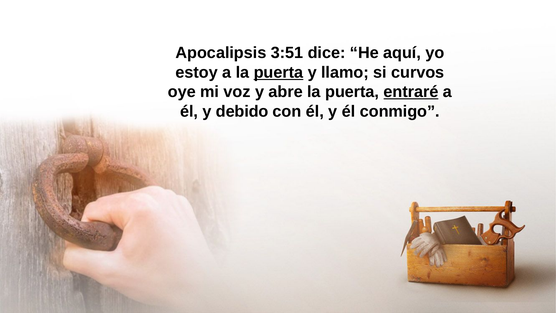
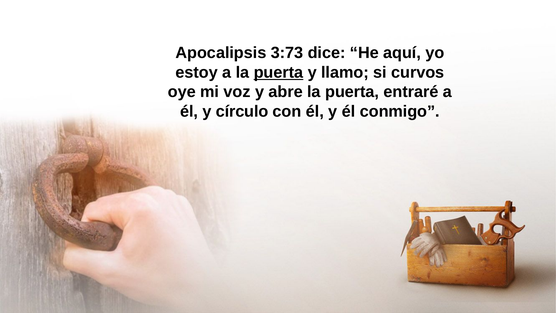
3:51: 3:51 -> 3:73
entraré underline: present -> none
debido: debido -> círculo
